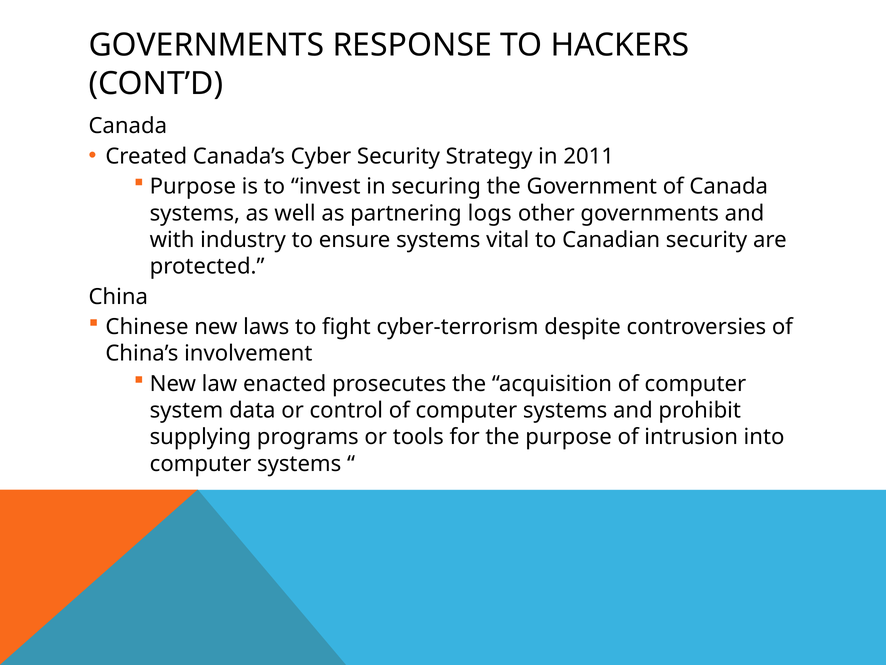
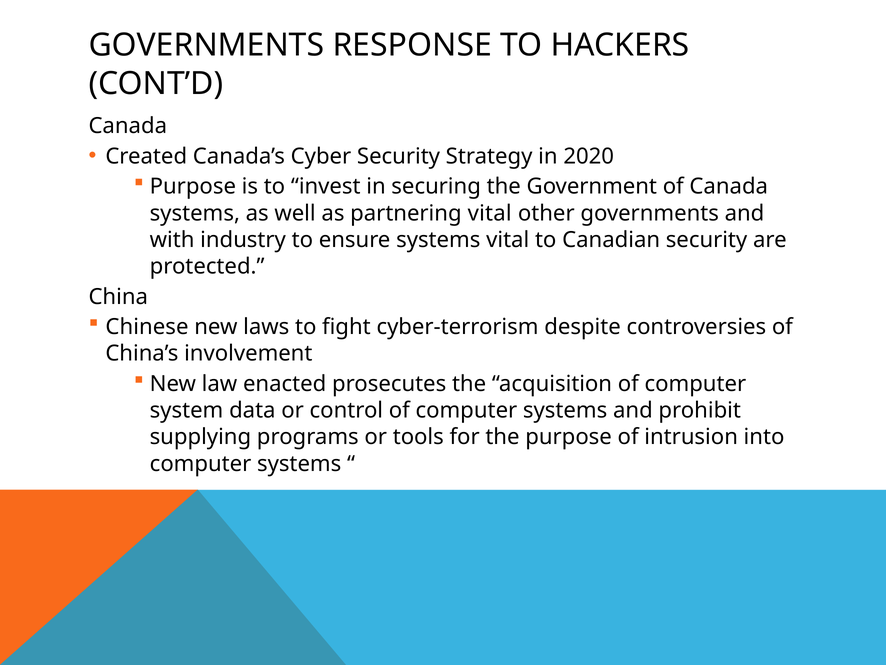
2011: 2011 -> 2020
partnering logs: logs -> vital
